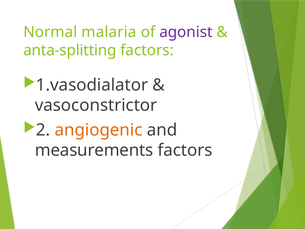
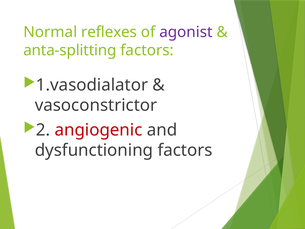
malaria: malaria -> reflexes
angiogenic colour: orange -> red
measurements: measurements -> dysfunctioning
